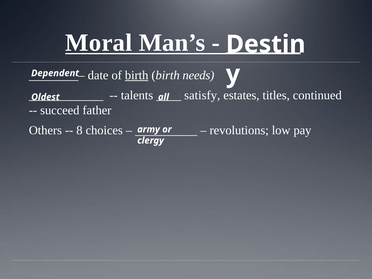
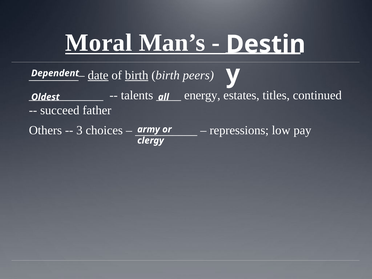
date underline: none -> present
needs: needs -> peers
satisfy: satisfy -> energy
8: 8 -> 3
revolutions: revolutions -> repressions
